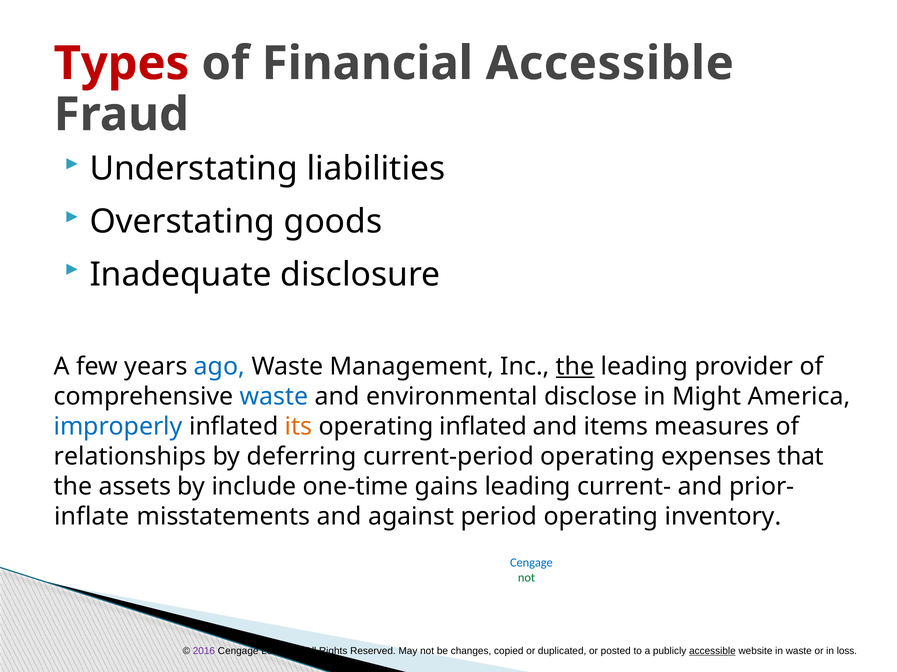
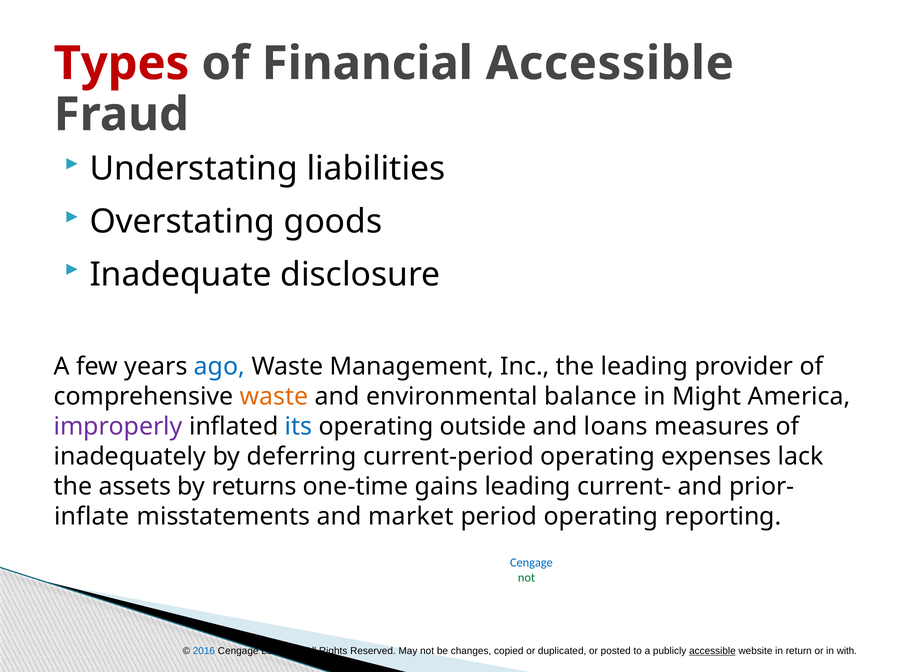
the at (575, 367) underline: present -> none
waste at (274, 397) colour: blue -> orange
disclose: disclose -> balance
improperly colour: blue -> purple
its colour: orange -> blue
operating inflated: inflated -> outside
items: items -> loans
relationships: relationships -> inadequately
that: that -> lack
include: include -> returns
against: against -> market
inventory: inventory -> reporting
2016 colour: purple -> blue
in waste: waste -> return
in loss: loss -> with
